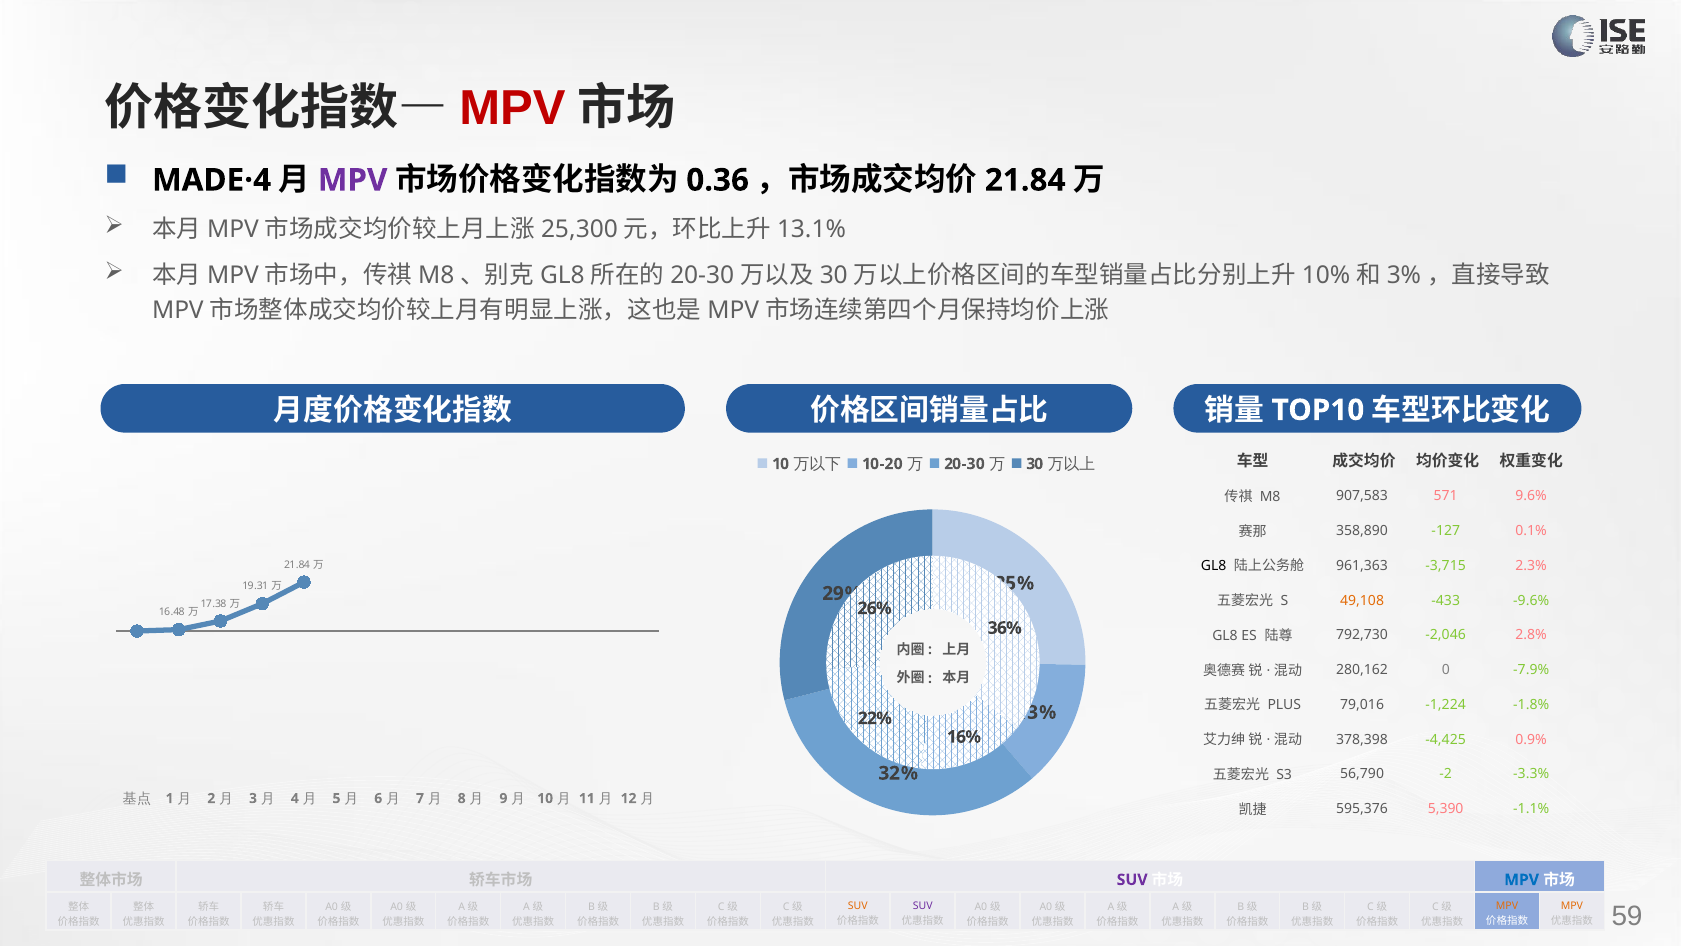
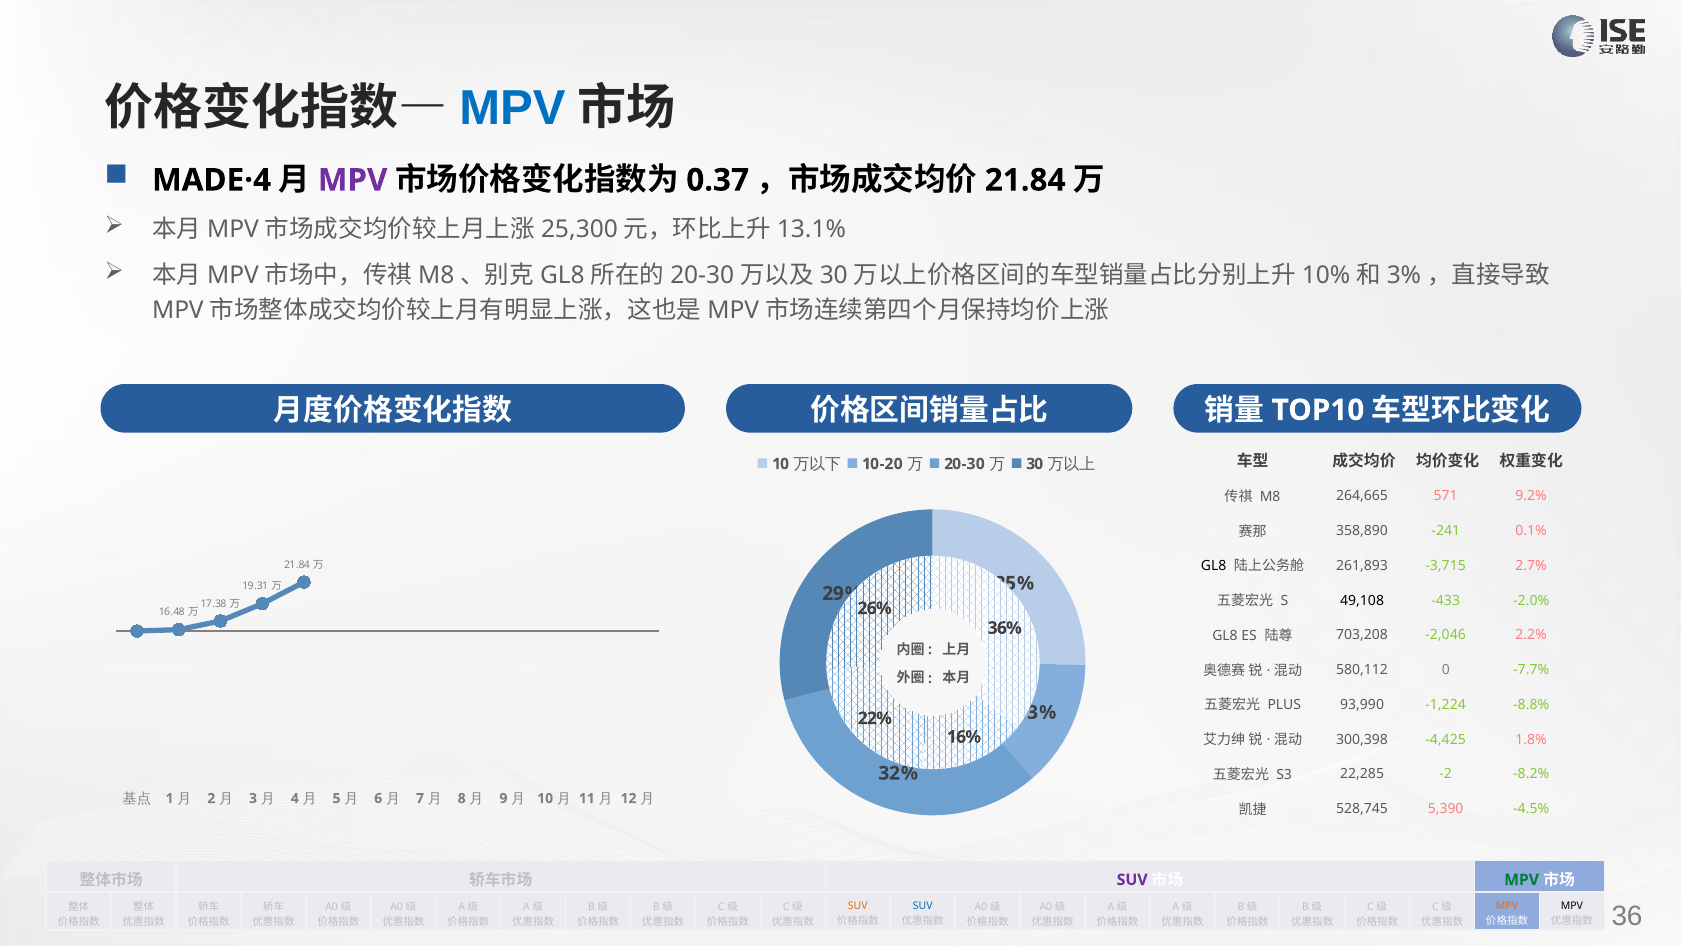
MPV at (512, 109) colour: red -> blue
0.36: 0.36 -> 0.37
907,583: 907,583 -> 264,665
9.6%: 9.6% -> 9.2%
-127: -127 -> -241
961,363: 961,363 -> 261,893
2.3%: 2.3% -> 2.7%
49,108 colour: orange -> black
-9.6%: -9.6% -> -2.0%
792,730: 792,730 -> 703,208
2.8%: 2.8% -> 2.2%
280,162: 280,162 -> 580,112
-7.9%: -7.9% -> -7.7%
79,016: 79,016 -> 93,990
-1.8%: -1.8% -> -8.8%
378,398: 378,398 -> 300,398
0.9%: 0.9% -> 1.8%
56,790: 56,790 -> 22,285
-3.3%: -3.3% -> -8.2%
595,376: 595,376 -> 528,745
-1.1%: -1.1% -> -4.5%
MPV at (1522, 879) colour: blue -> green
SUV at (923, 906) colour: purple -> blue
MPV at (1572, 906) colour: orange -> black
59: 59 -> 36
